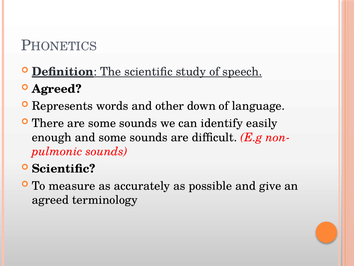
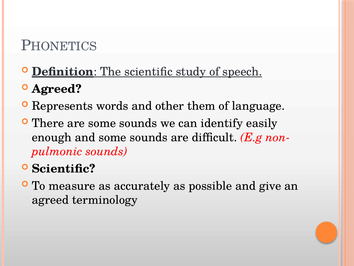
down: down -> them
